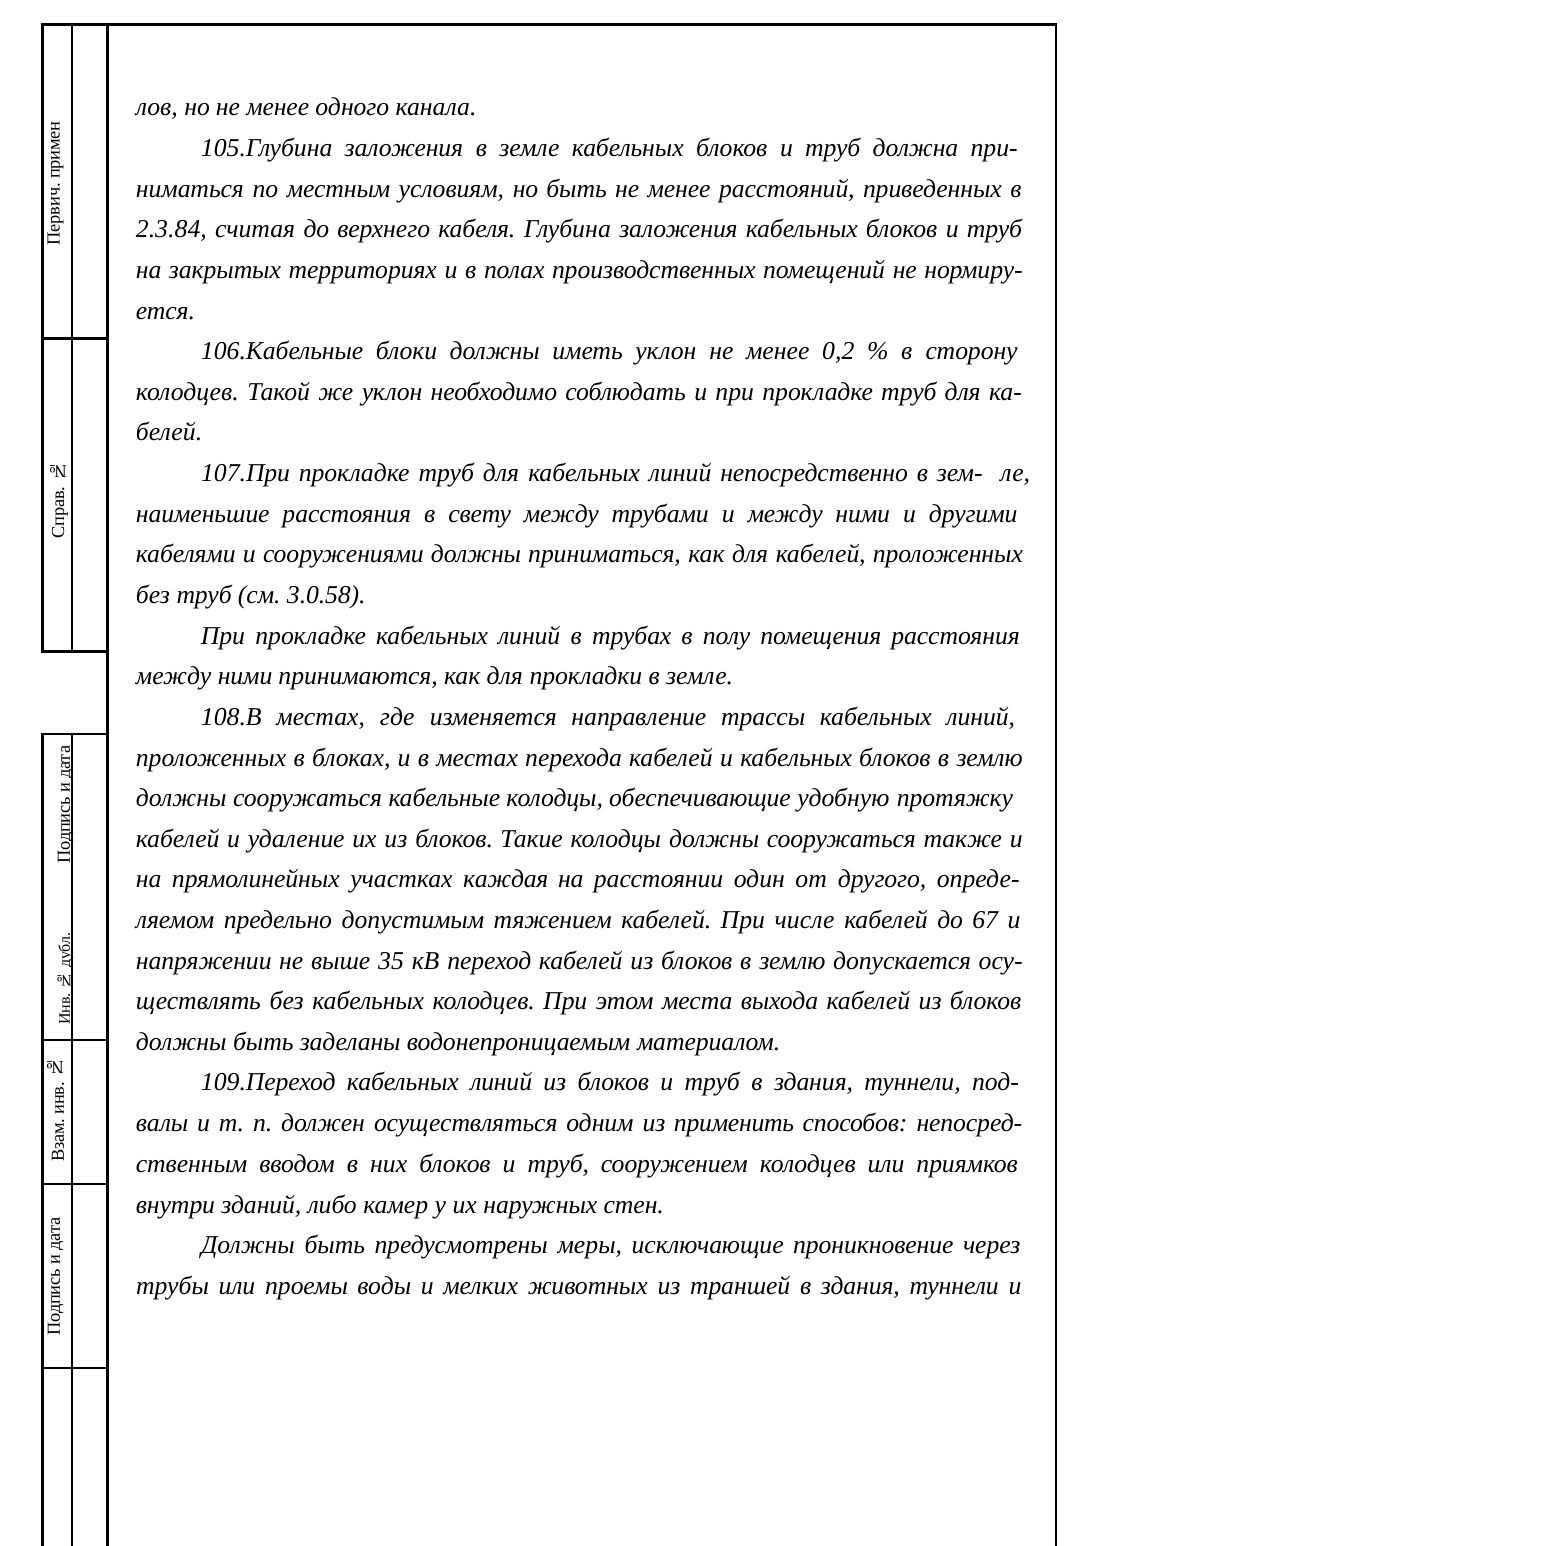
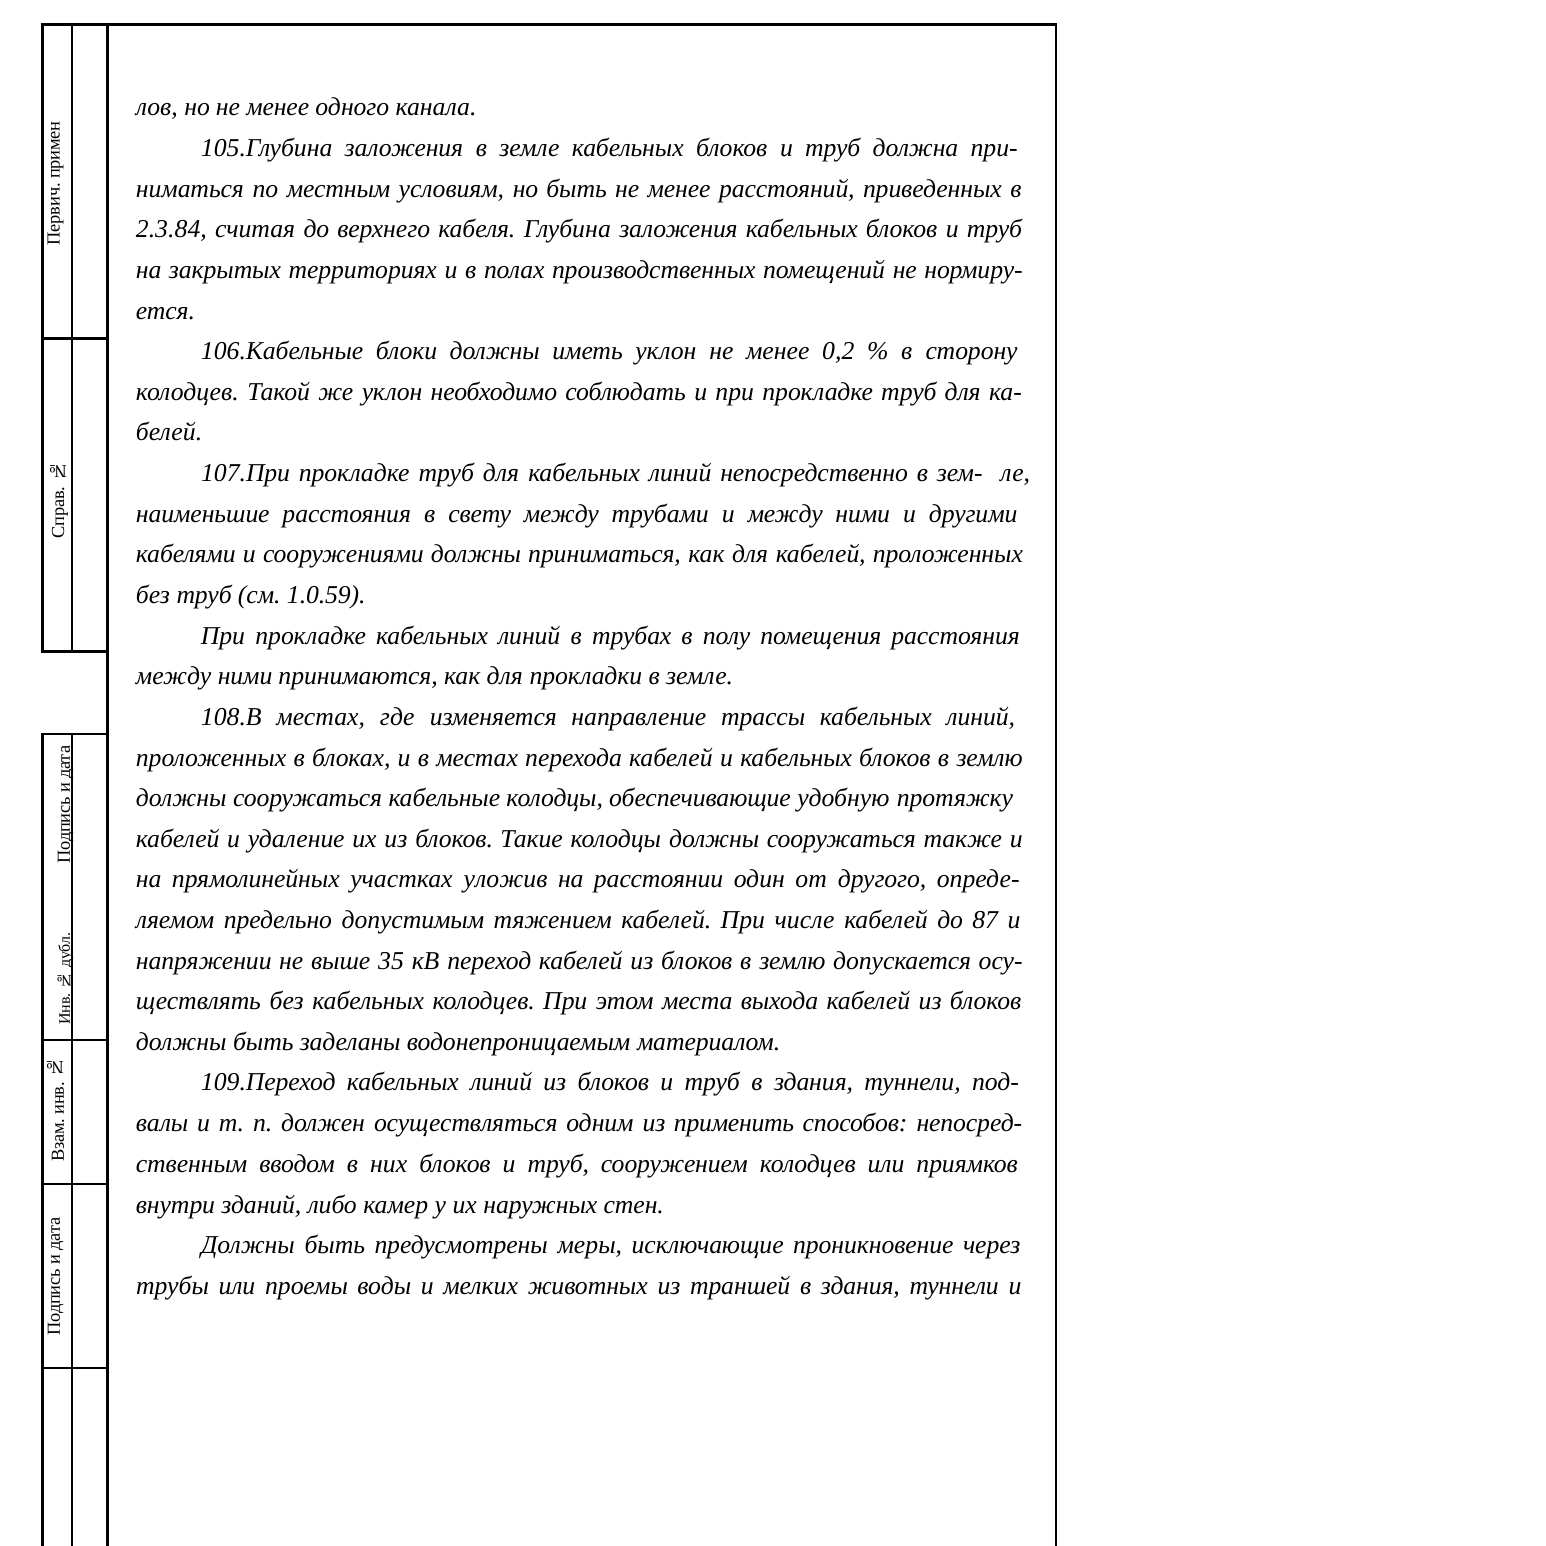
3.0.58: 3.0.58 -> 1.0.59
каждая: каждая -> уложив
67: 67 -> 87
